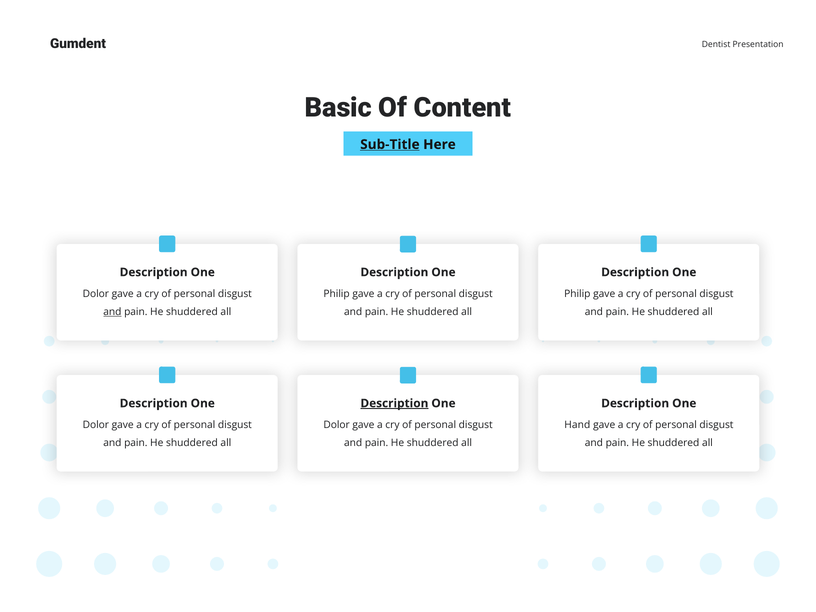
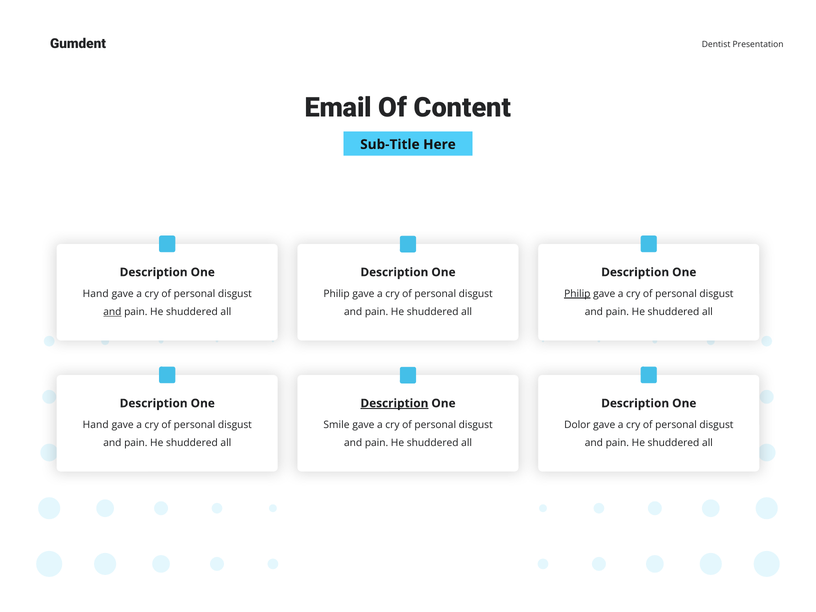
Basic: Basic -> Email
Sub-Title underline: present -> none
Dolor at (96, 294): Dolor -> Hand
Philip at (577, 294) underline: none -> present
Dolor at (96, 425): Dolor -> Hand
Dolor at (337, 425): Dolor -> Smile
Hand: Hand -> Dolor
